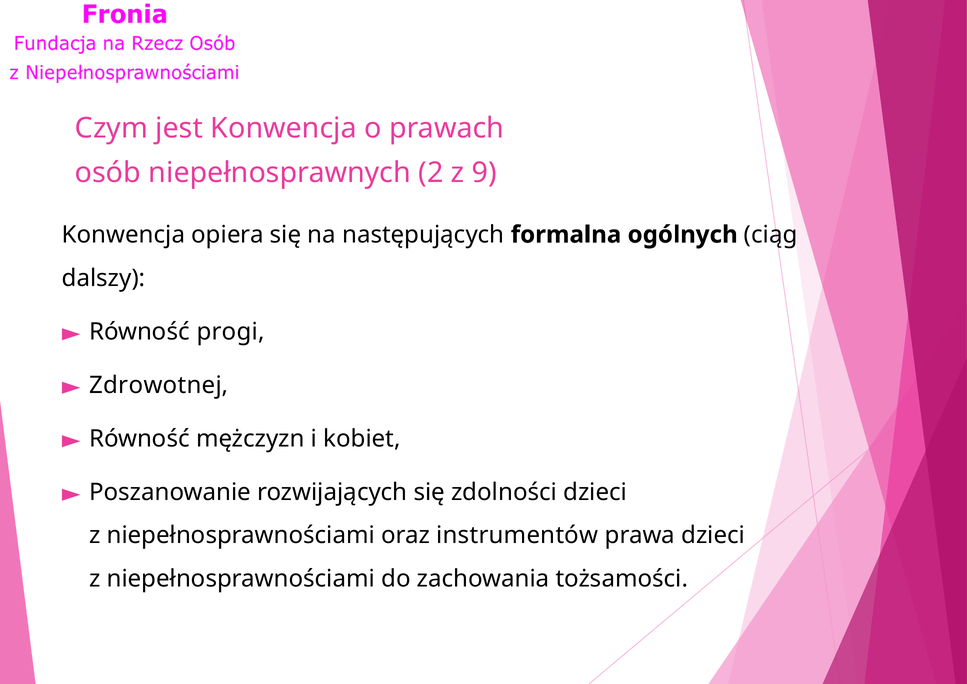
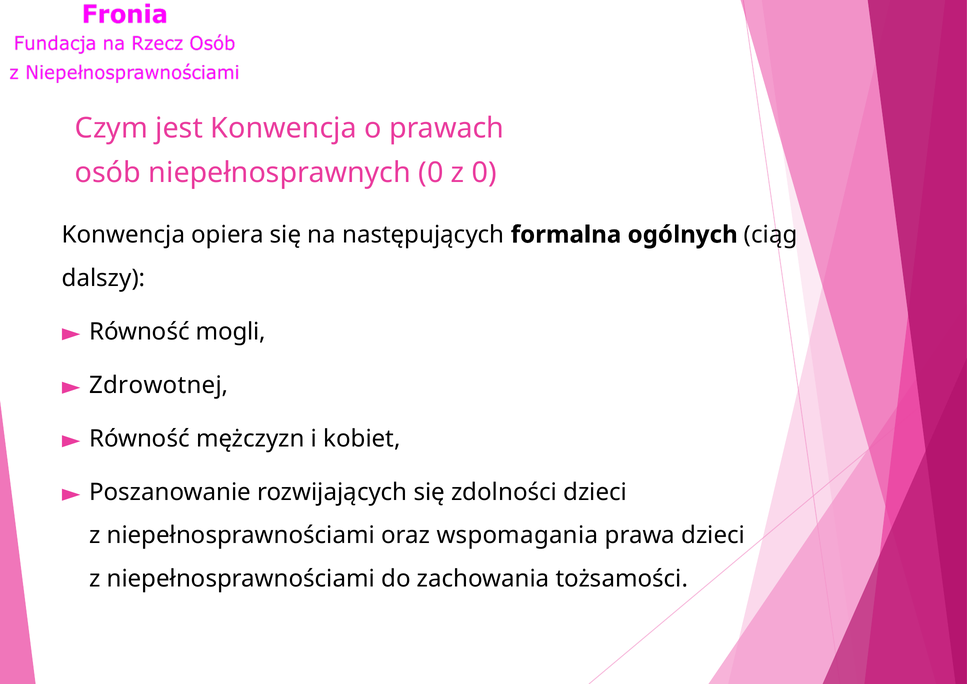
niepełnosprawnych 2: 2 -> 0
z 9: 9 -> 0
progi: progi -> mogli
instrumentów: instrumentów -> wspomagania
